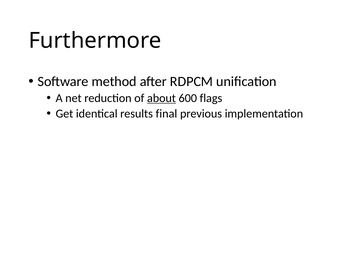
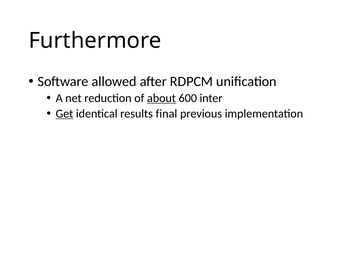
method: method -> allowed
flags: flags -> inter
Get underline: none -> present
